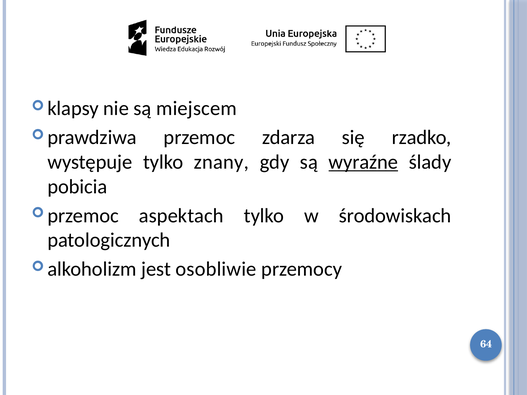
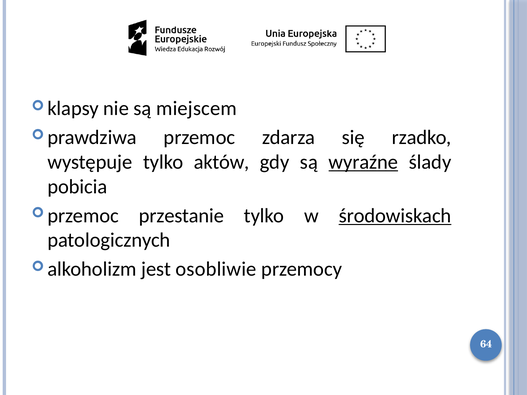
znany: znany -> aktów
aspektach: aspektach -> przestanie
środowiskach underline: none -> present
